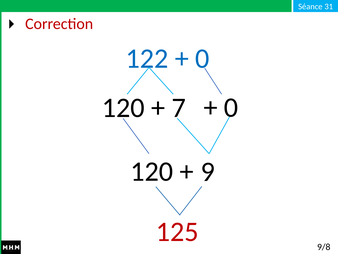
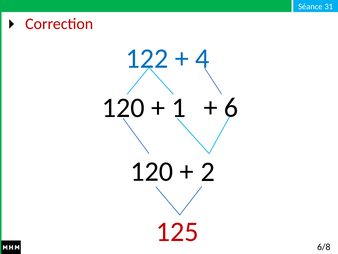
0 at (202, 58): 0 -> 4
7: 7 -> 1
0 at (231, 107): 0 -> 6
9: 9 -> 2
9/8: 9/8 -> 6/8
